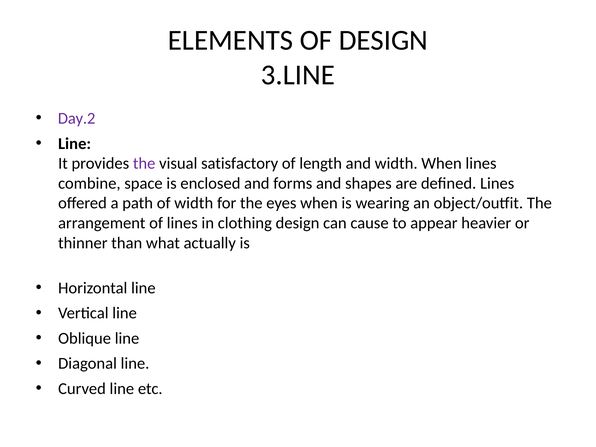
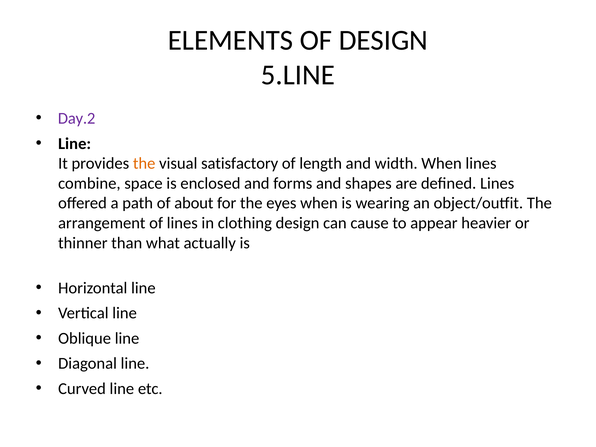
3.LINE: 3.LINE -> 5.LINE
the at (144, 163) colour: purple -> orange
of width: width -> about
